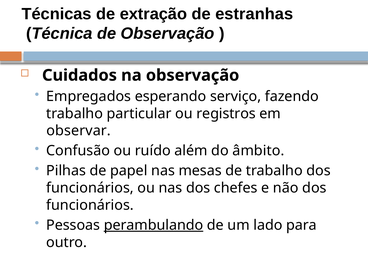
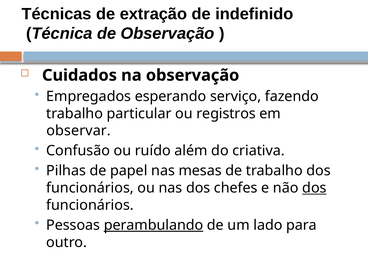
estranhas: estranhas -> indefinido
âmbito: âmbito -> criativa
dos at (314, 188) underline: none -> present
